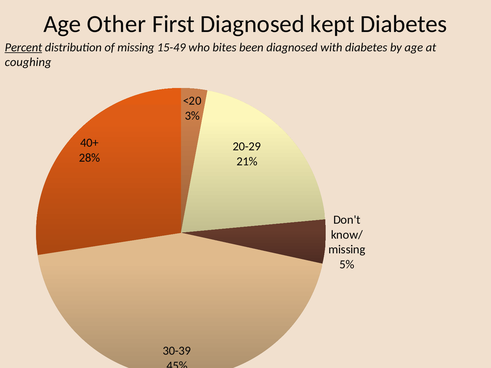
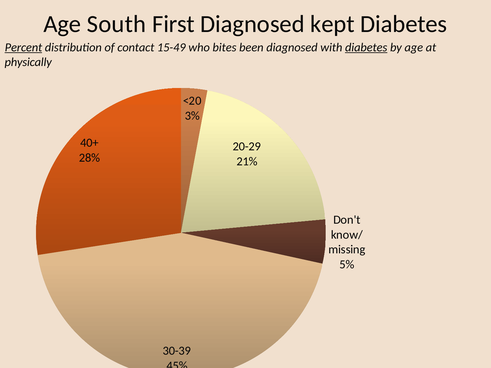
Other: Other -> South
of missing: missing -> contact
diabetes at (366, 47) underline: none -> present
coughing: coughing -> physically
